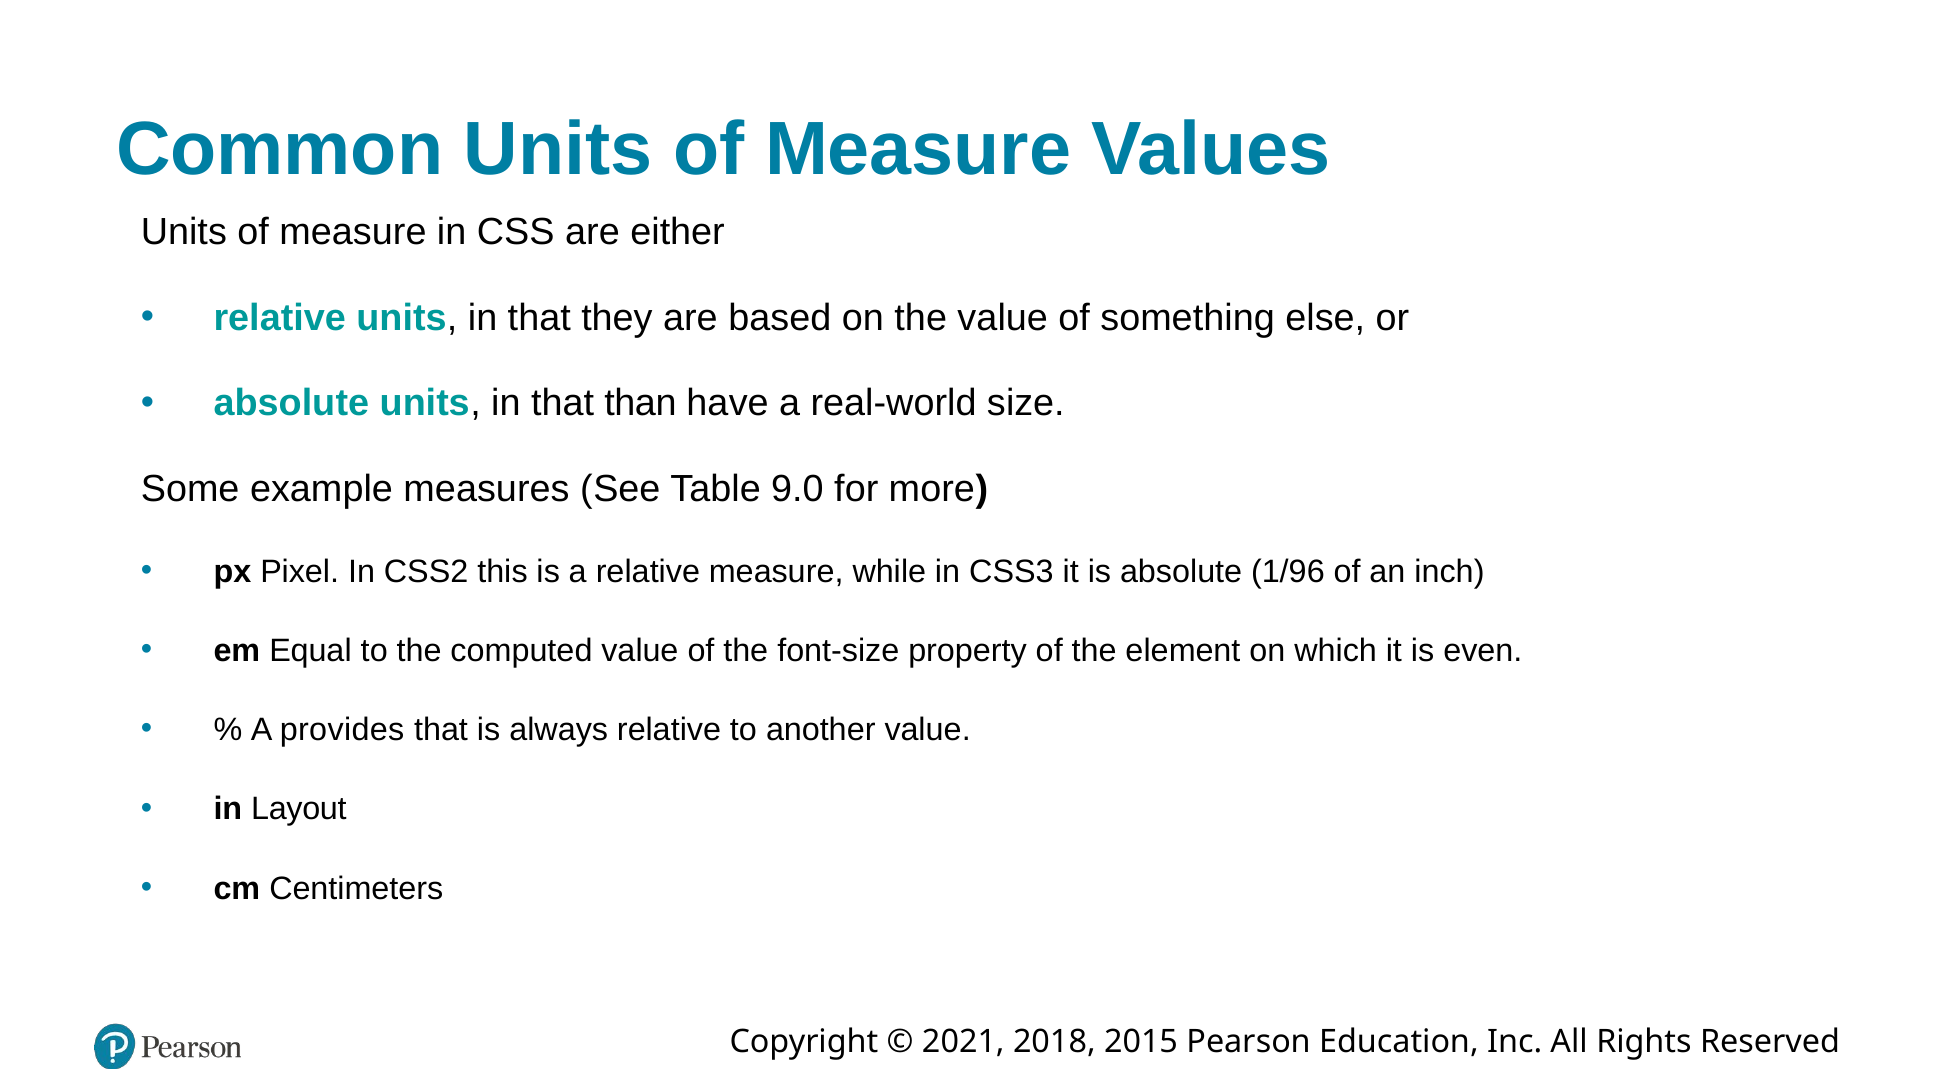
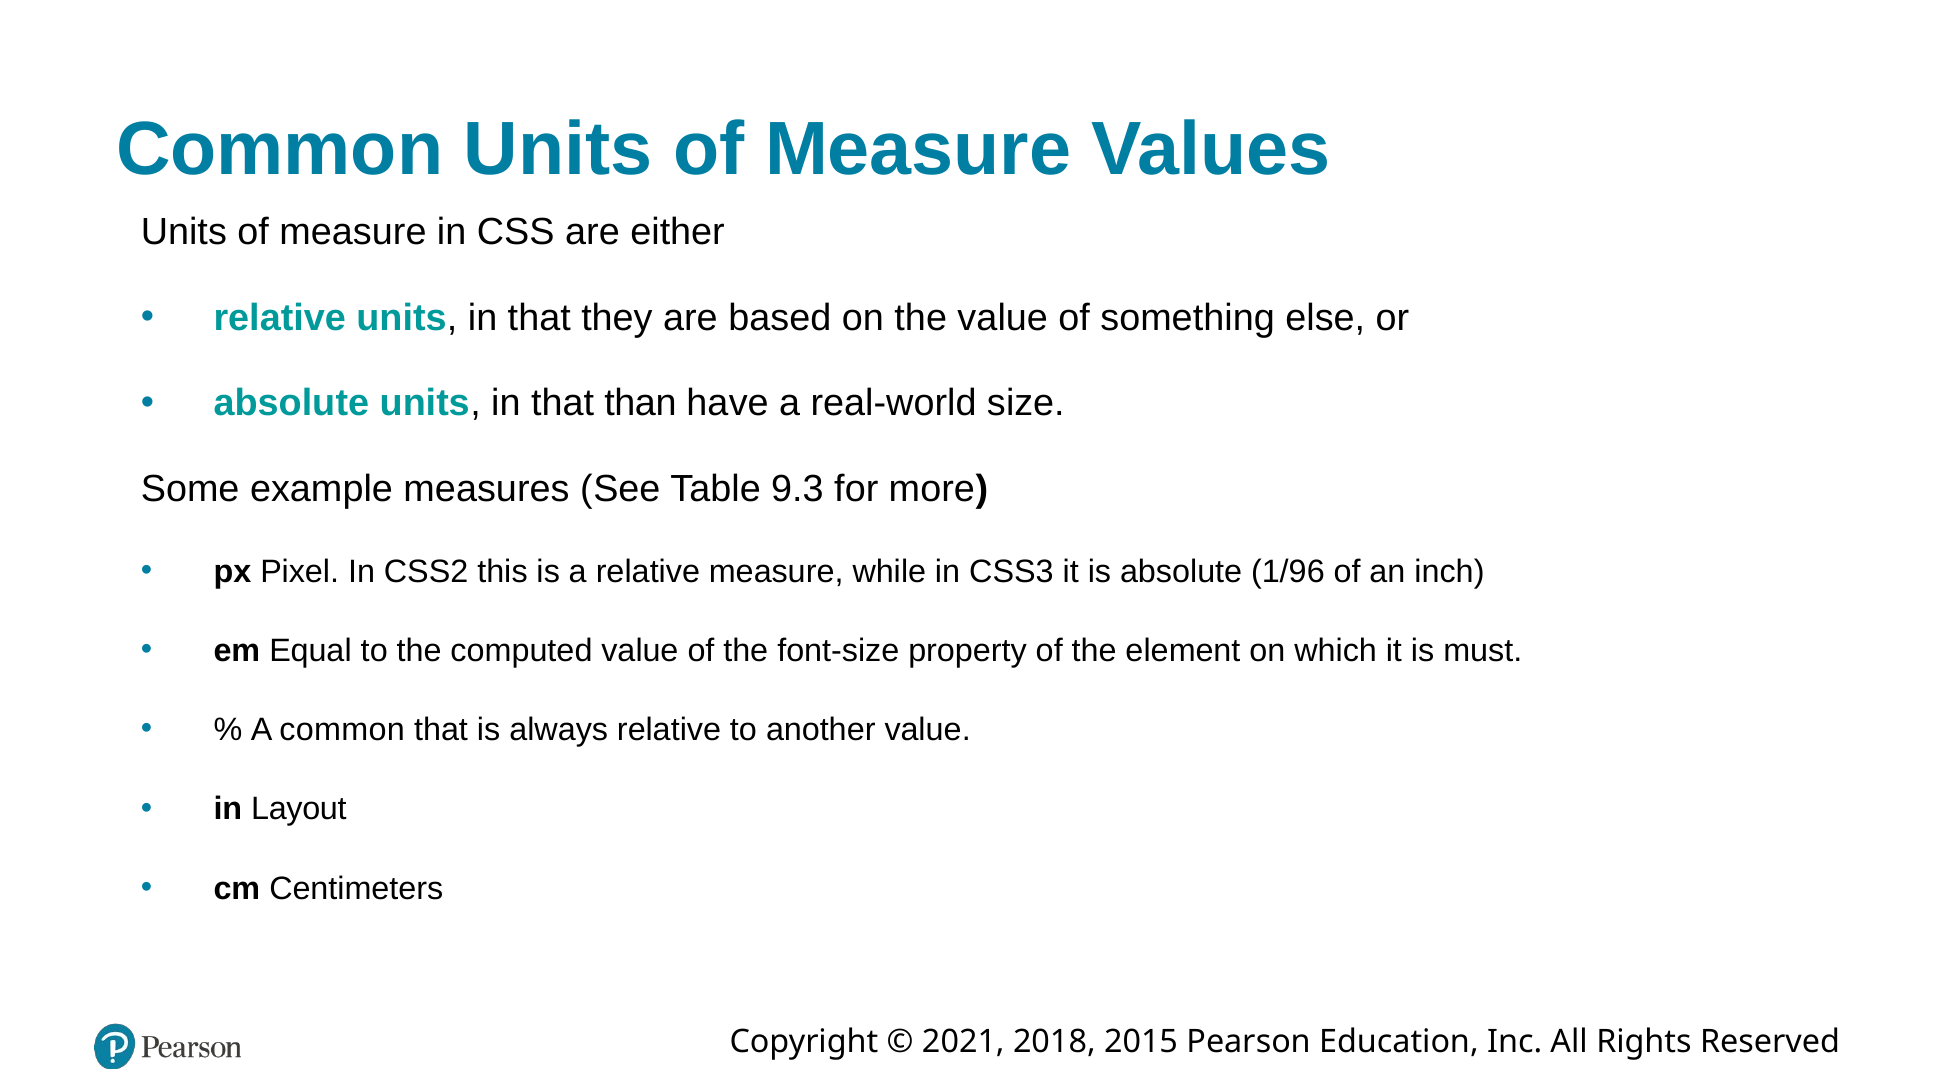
9.0: 9.0 -> 9.3
even: even -> must
A provides: provides -> common
